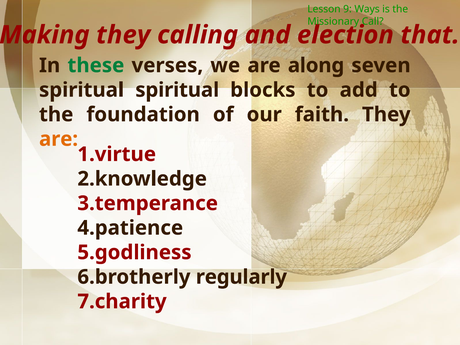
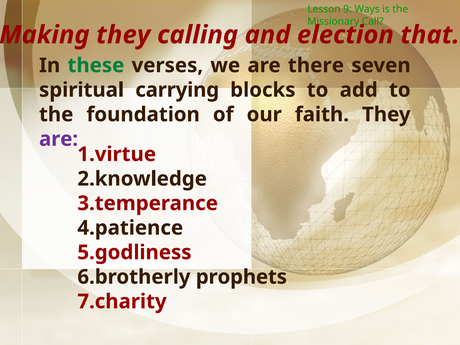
along: along -> there
spiritual spiritual: spiritual -> carrying
are at (59, 139) colour: orange -> purple
regularly: regularly -> prophets
